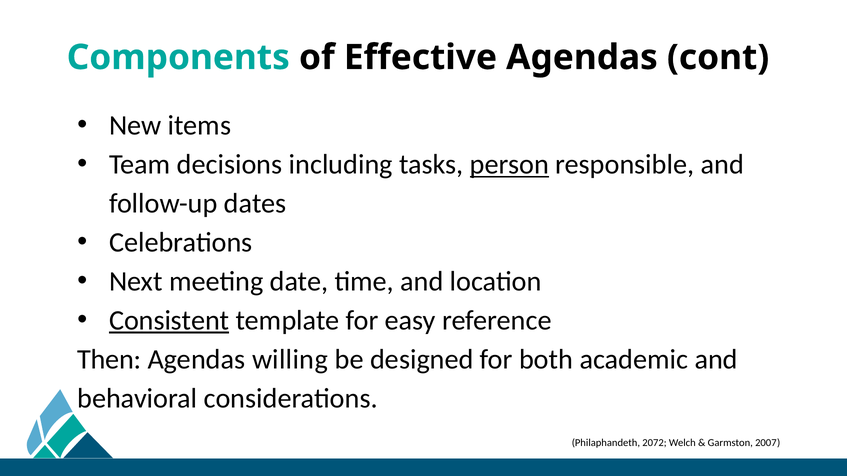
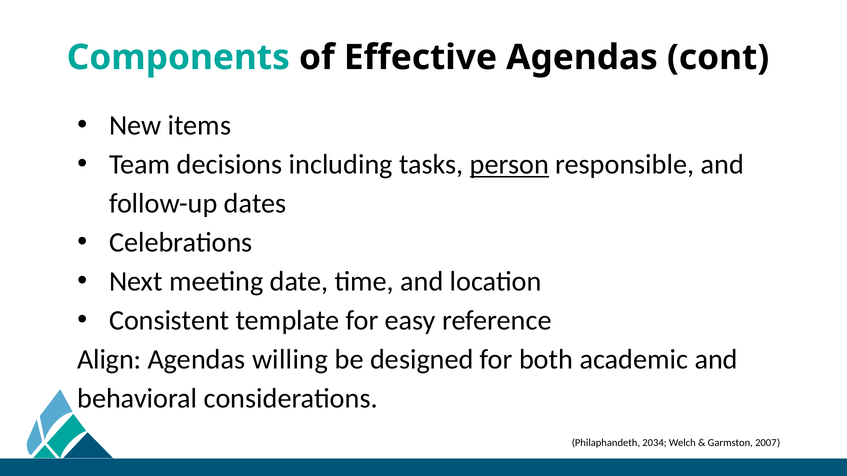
Consistent underline: present -> none
Then: Then -> Align
2072: 2072 -> 2034
